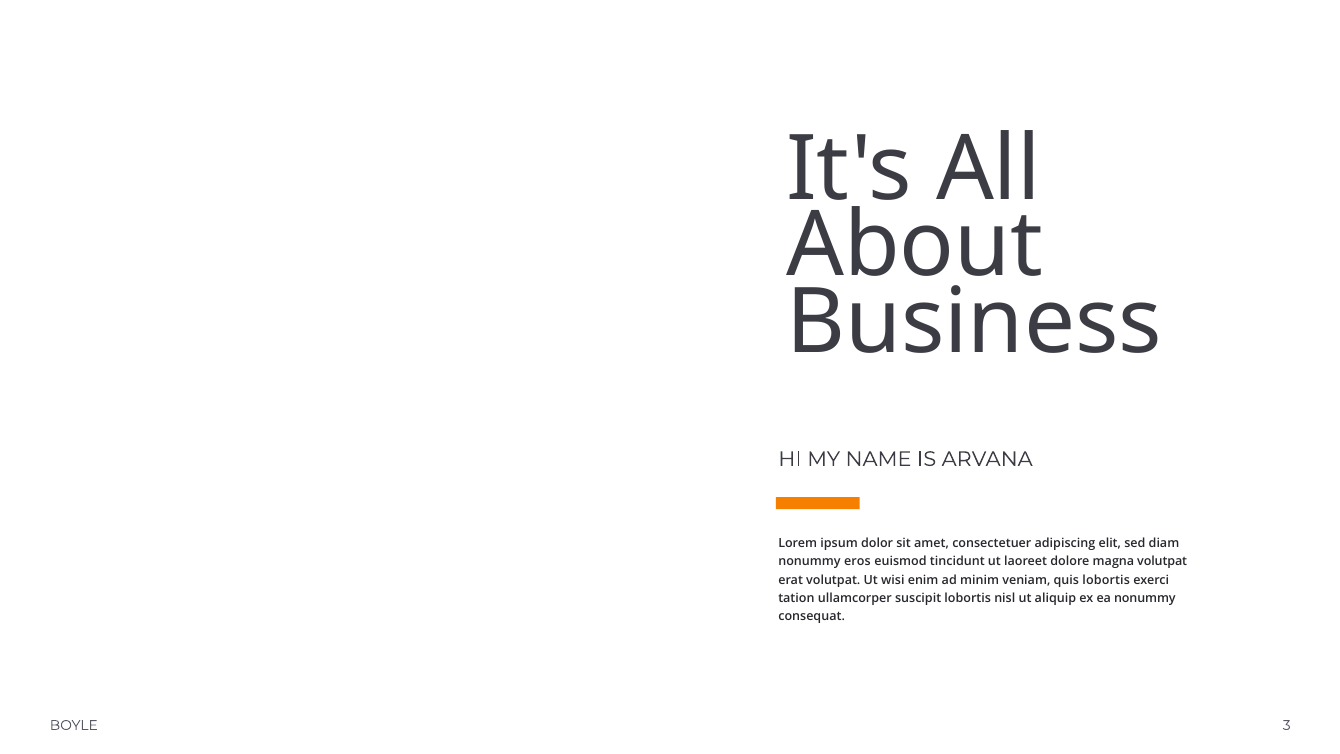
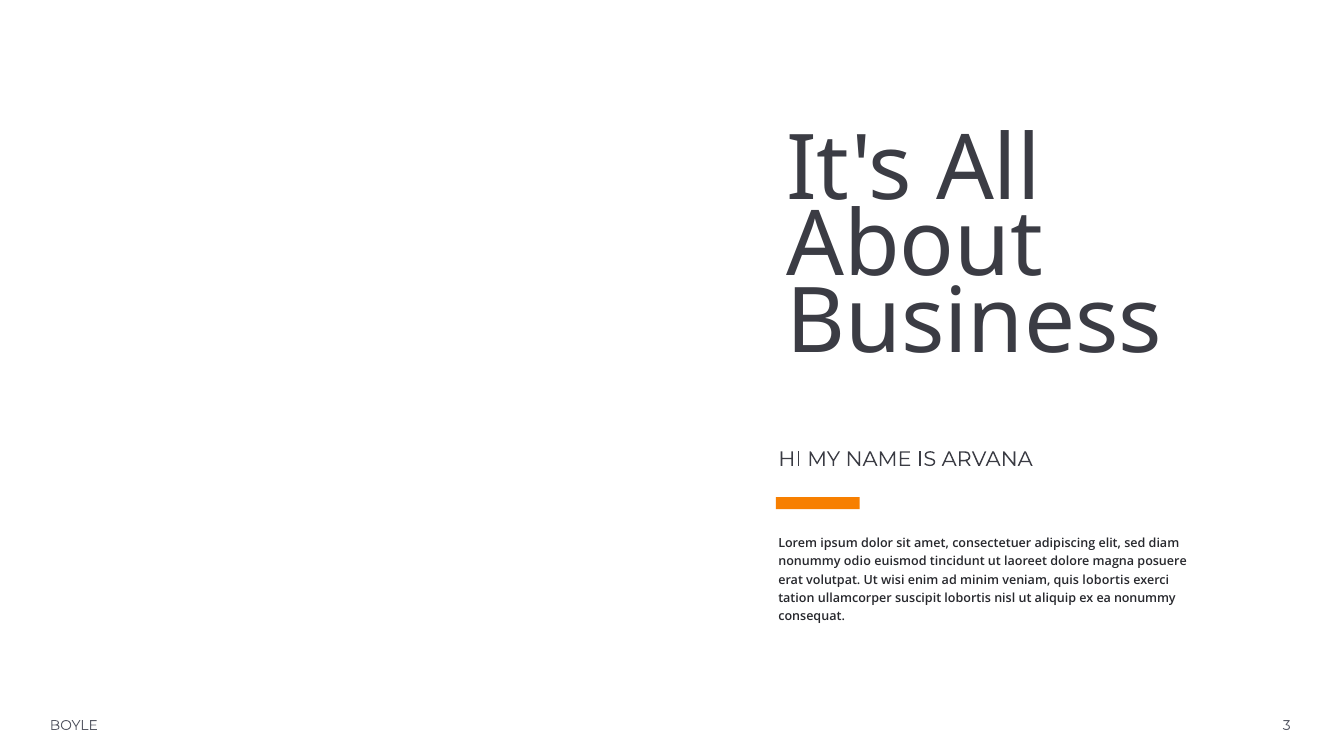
eros: eros -> odio
magna volutpat: volutpat -> posuere
